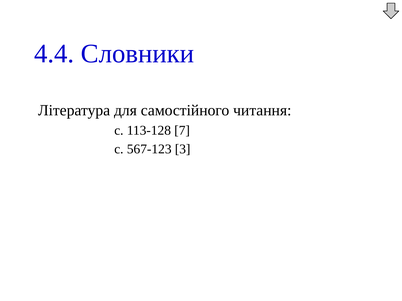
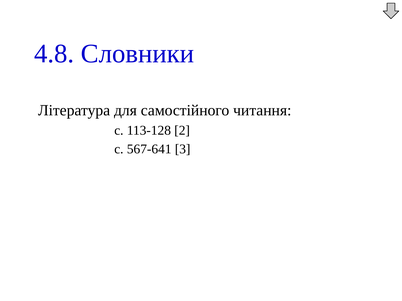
4.4: 4.4 -> 4.8
7: 7 -> 2
567-123: 567-123 -> 567-641
